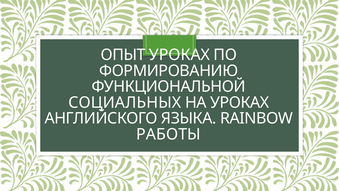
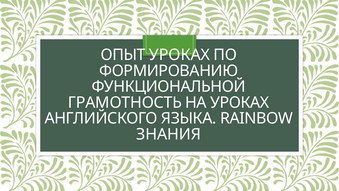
СОЦИАЛЬНЫХ: СОЦИАЛЬНЫХ -> ГРАМОТНОСТЬ
РАБОТЫ: РАБОТЫ -> ЗНАНИЯ
